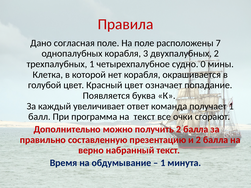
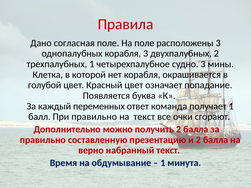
расположены 7: 7 -> 3
судно 0: 0 -> 3
увеличивает: увеличивает -> переменных
При программа: программа -> правильно
